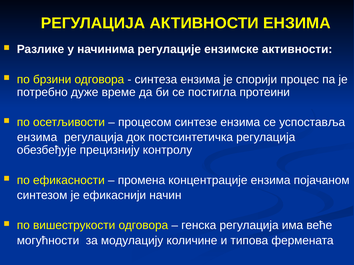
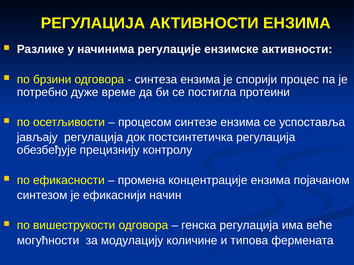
ензима at (37, 138): ензима -> јављају
